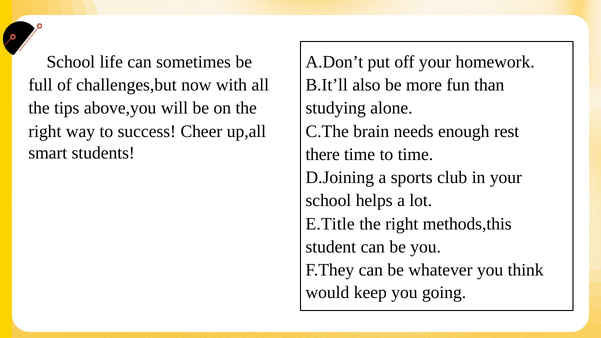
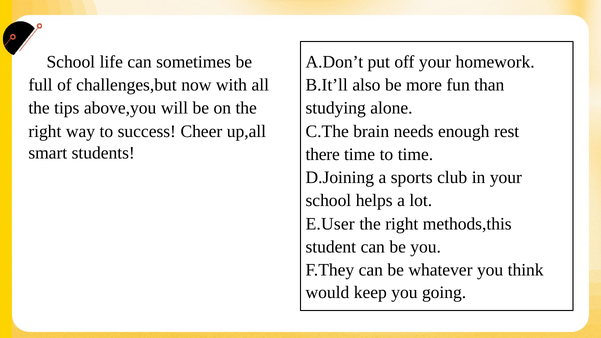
E.Title: E.Title -> E.User
